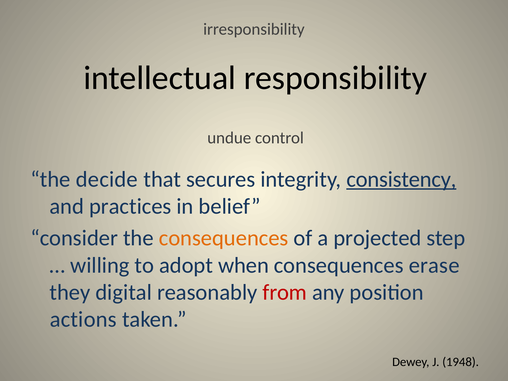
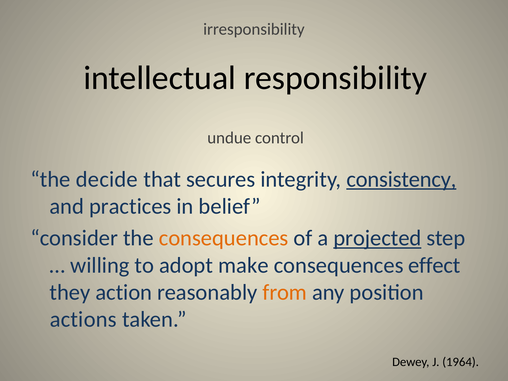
projected underline: none -> present
when: when -> make
erase: erase -> effect
digital: digital -> action
from colour: red -> orange
1948: 1948 -> 1964
